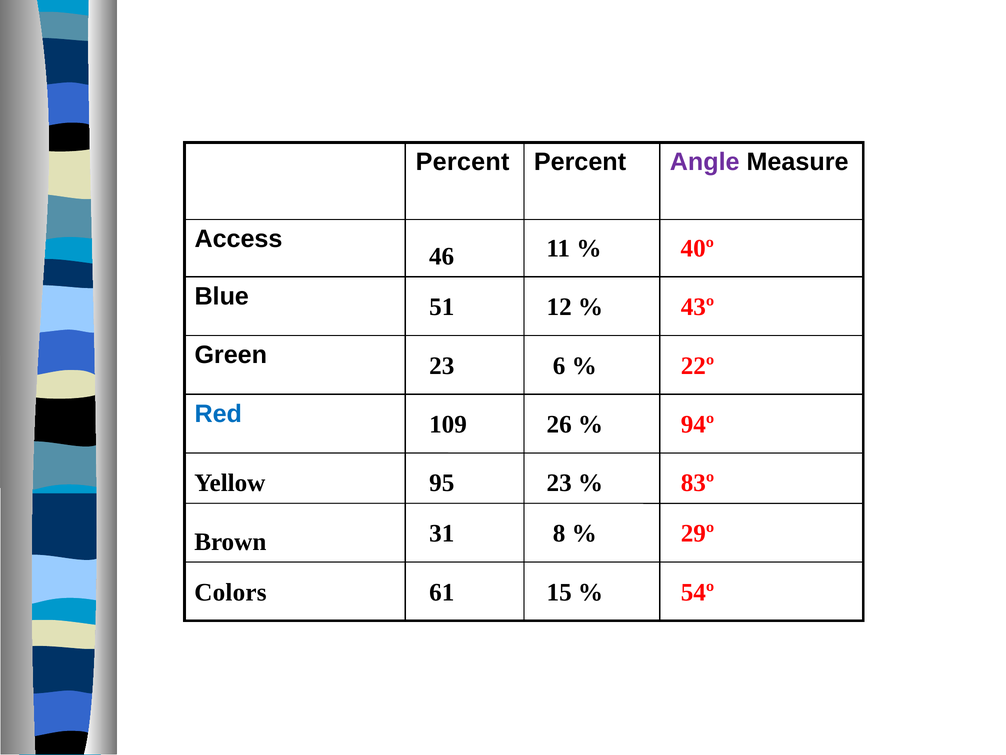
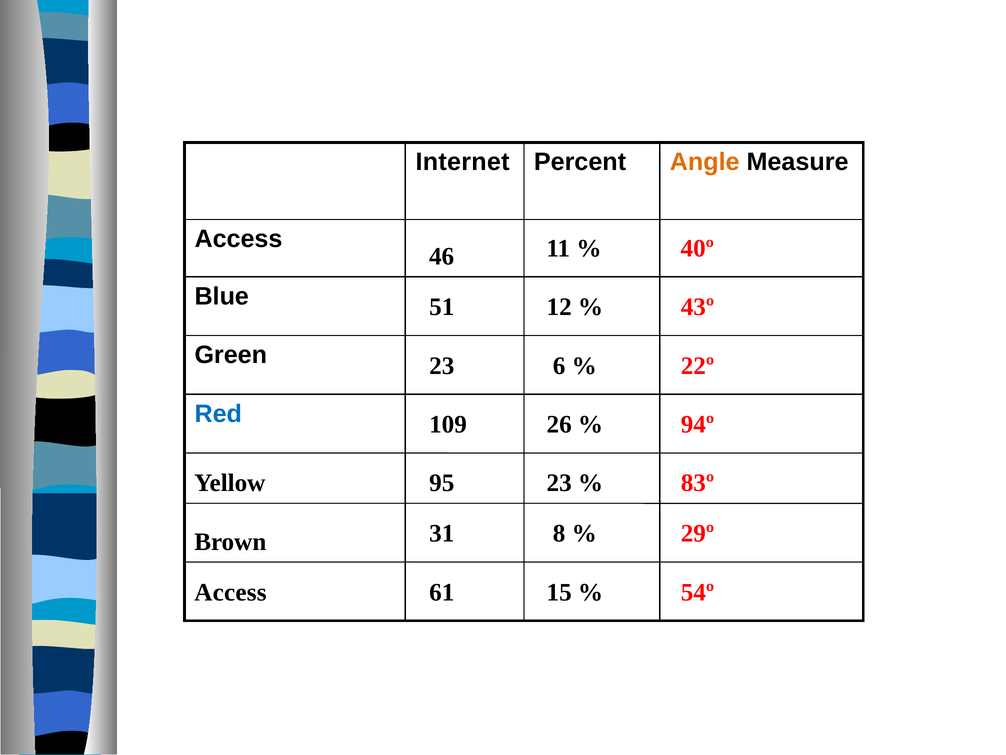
Percent at (463, 162): Percent -> Internet
Angle colour: purple -> orange
Colors at (230, 592): Colors -> Access
